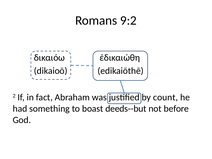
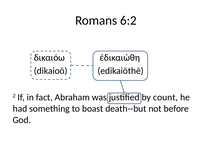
9:2: 9:2 -> 6:2
deeds--but: deeds--but -> death--but
